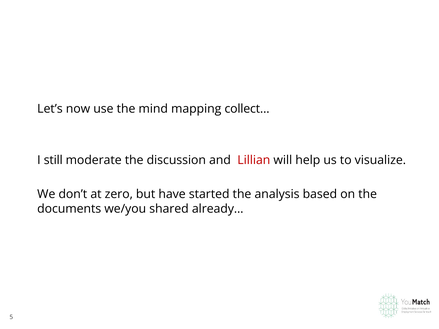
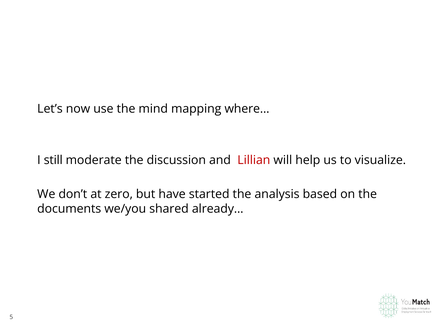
collect…: collect… -> where…
